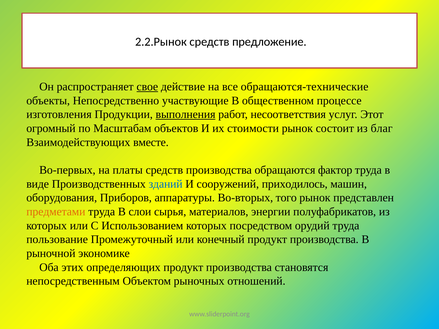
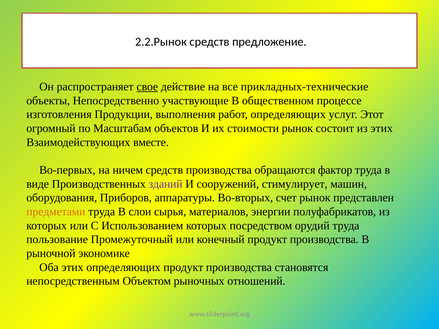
обращаются-технические: обращаются-технические -> прикладных-технические
выполнения underline: present -> none
работ несоответствия: несоответствия -> определяющих
из благ: благ -> этих
платы: платы -> ничем
зданий colour: blue -> purple
приходилось: приходилось -> стимулирует
того: того -> счет
